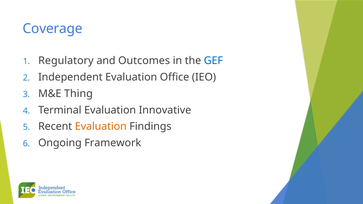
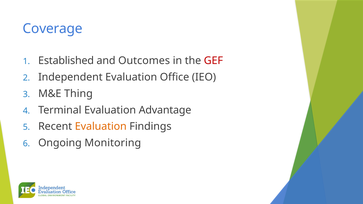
Regulatory: Regulatory -> Established
GEF colour: blue -> red
Innovative: Innovative -> Advantage
Framework: Framework -> Monitoring
